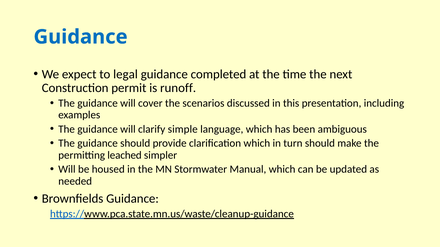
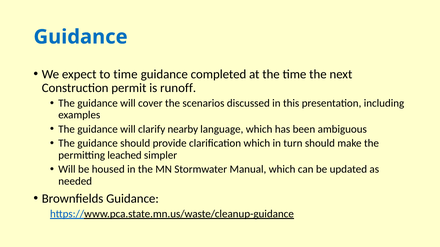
to legal: legal -> time
simple: simple -> nearby
